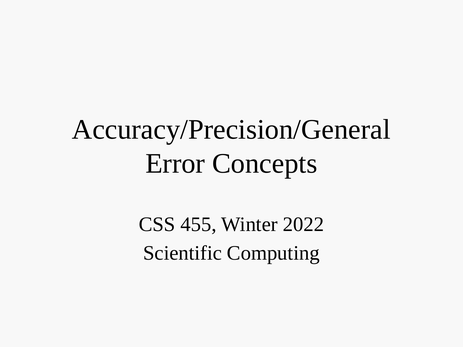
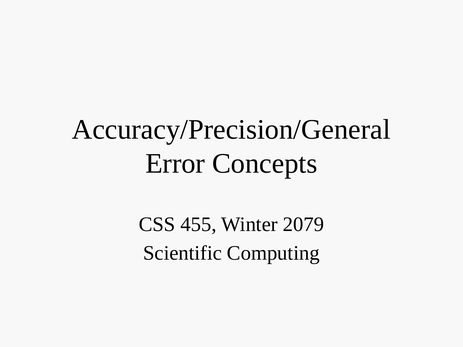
2022: 2022 -> 2079
